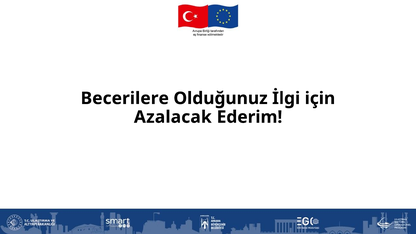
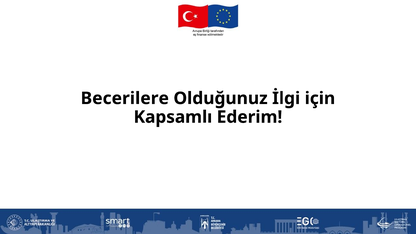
Azalacak: Azalacak -> Kapsamlı
